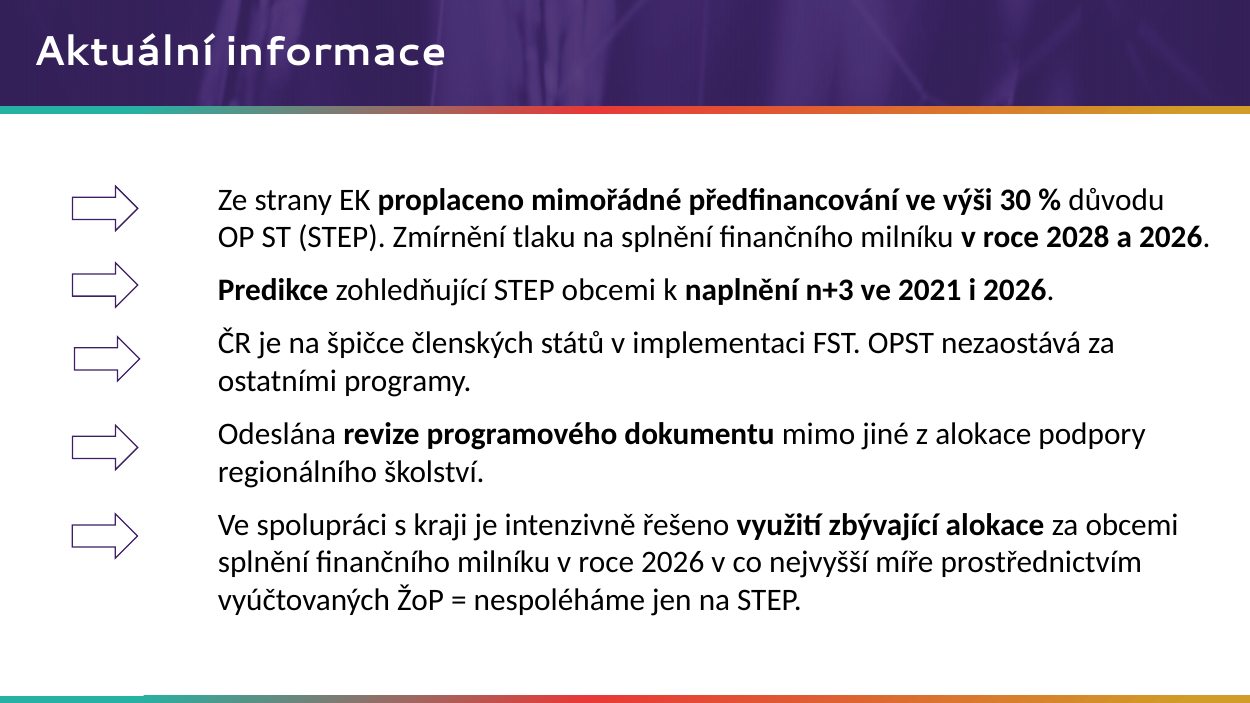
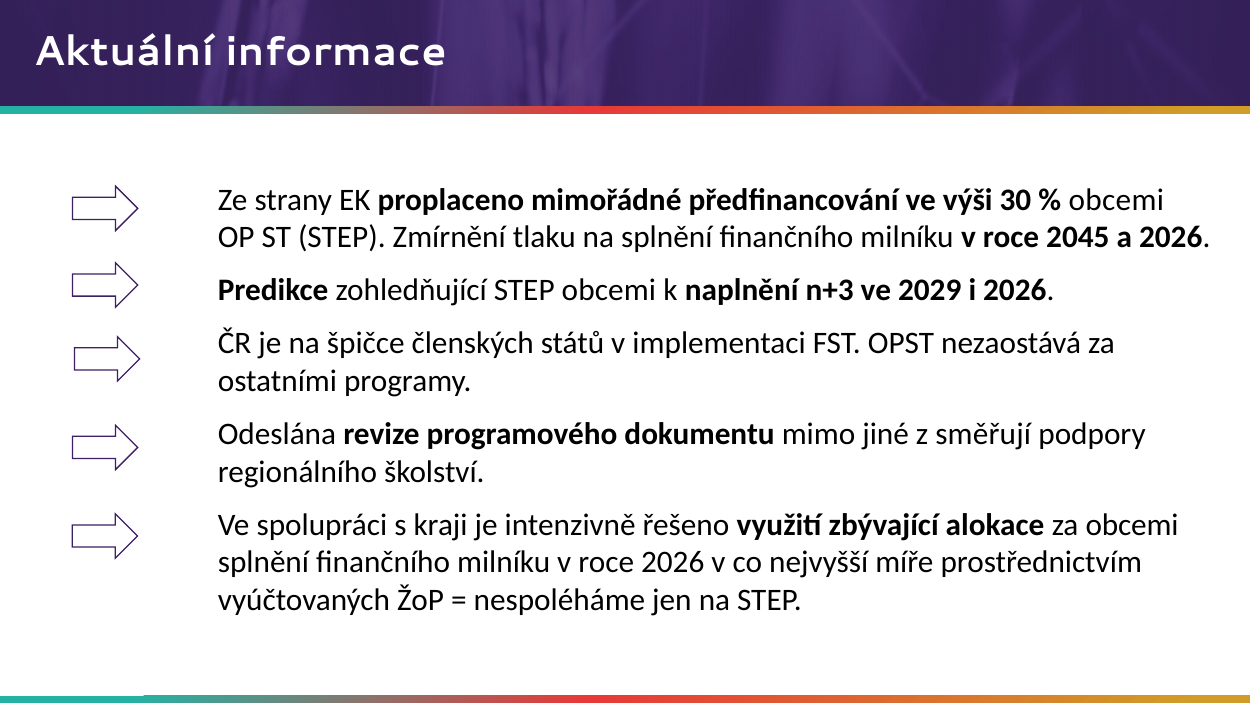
důvodu at (1116, 200): důvodu -> obcemi
2028: 2028 -> 2045
2021: 2021 -> 2029
z alokace: alokace -> směřují
